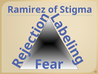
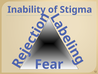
Ramirez: Ramirez -> Inability
